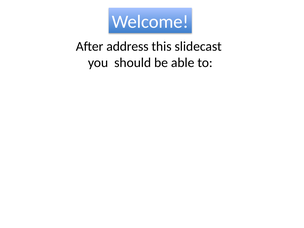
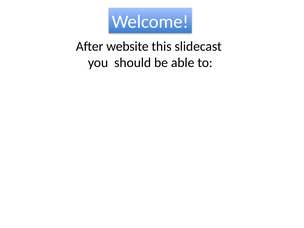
address: address -> website
